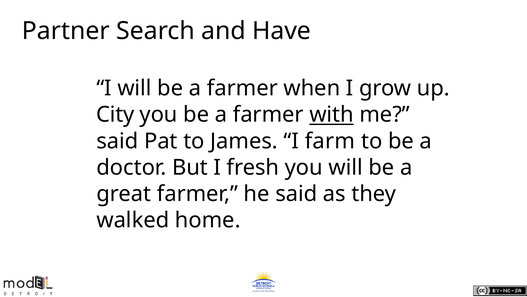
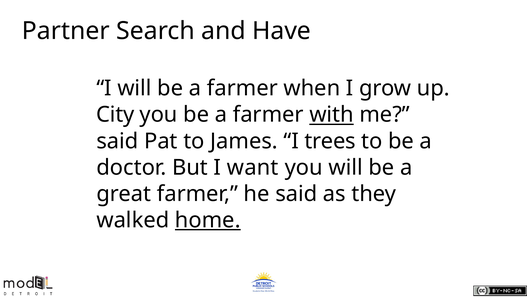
farm: farm -> trees
fresh: fresh -> want
home underline: none -> present
